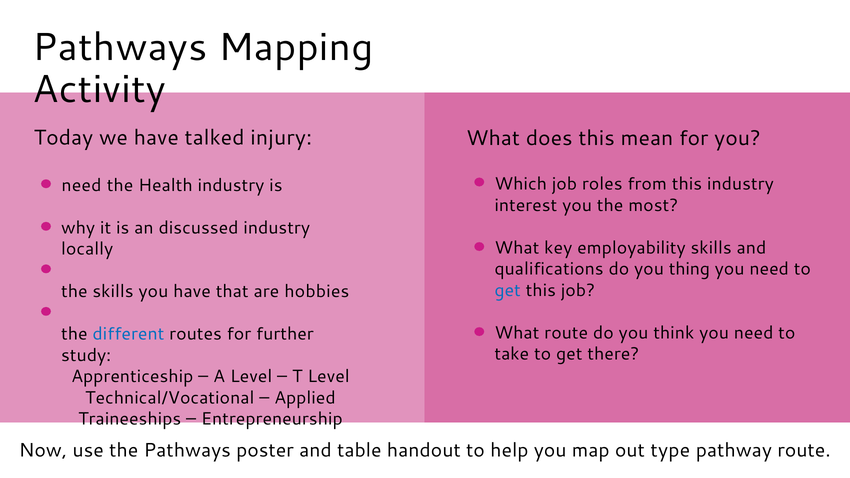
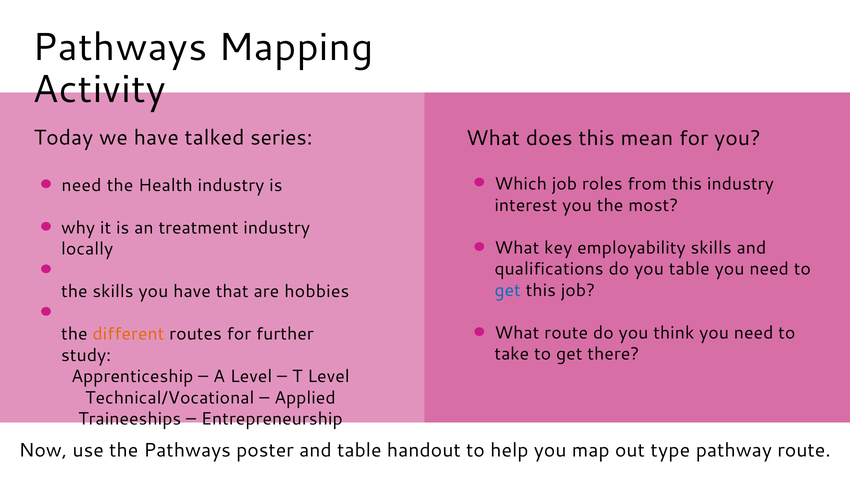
injury: injury -> series
discussed: discussed -> treatment
you thing: thing -> table
different colour: blue -> orange
